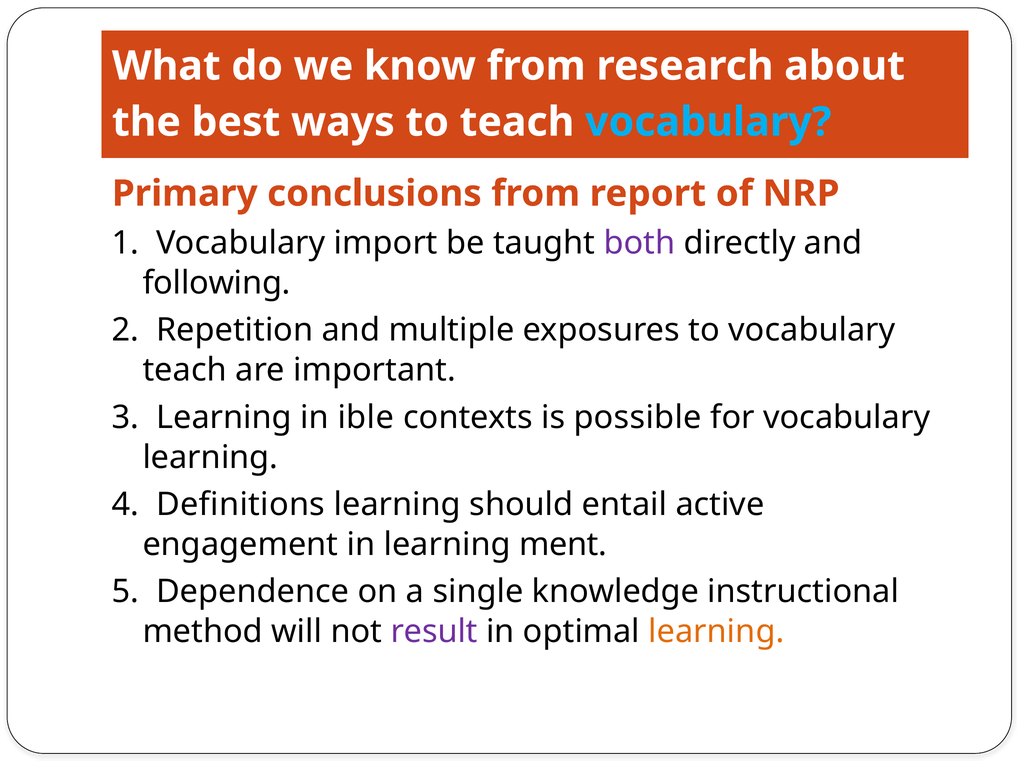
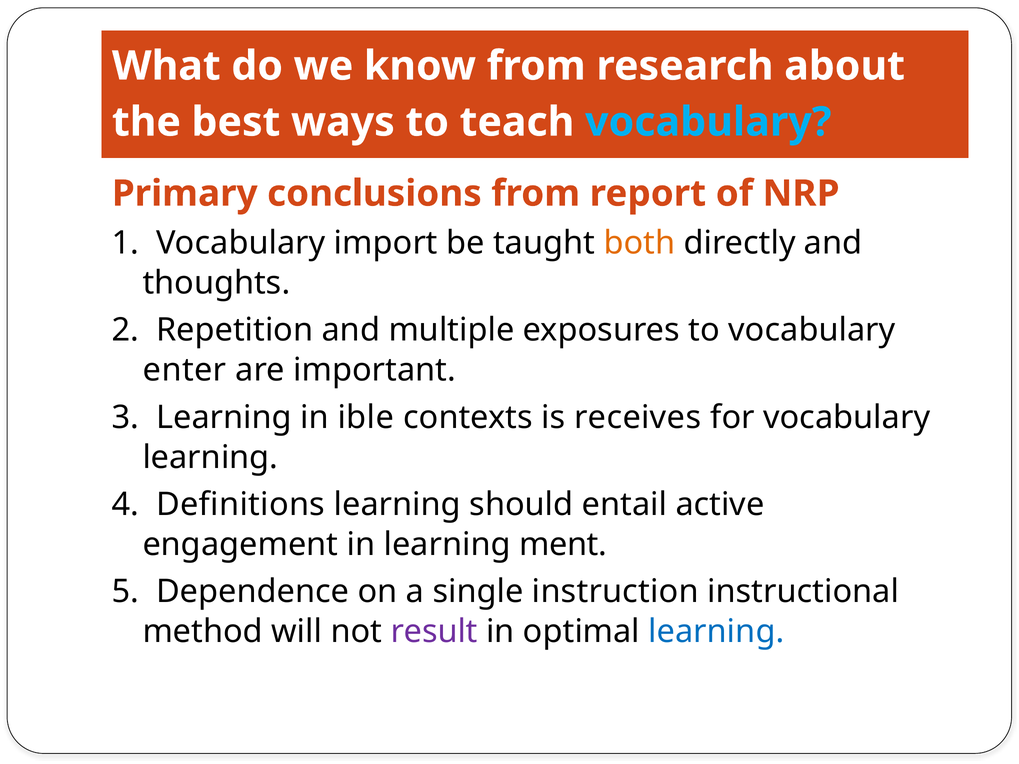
both colour: purple -> orange
following: following -> thoughts
teach at (185, 370): teach -> enter
possible: possible -> receives
knowledge: knowledge -> instruction
learning at (716, 632) colour: orange -> blue
